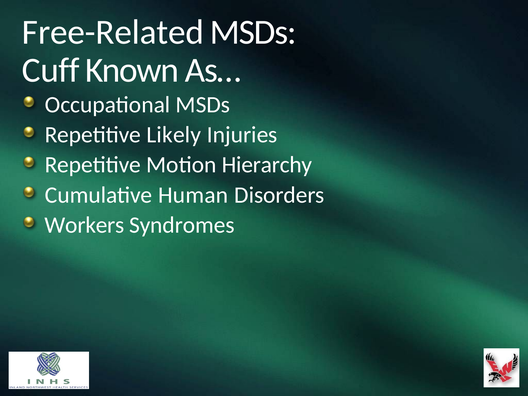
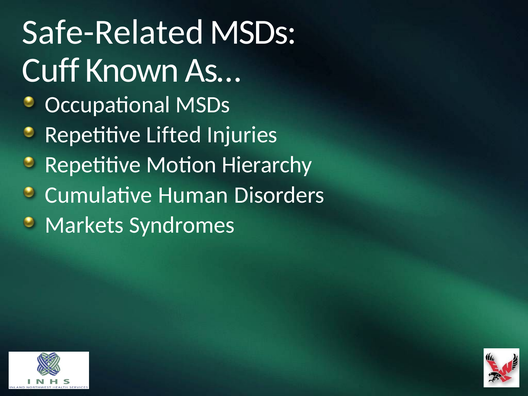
Free-Related: Free-Related -> Safe-Related
Likely: Likely -> Lifted
Workers: Workers -> Markets
